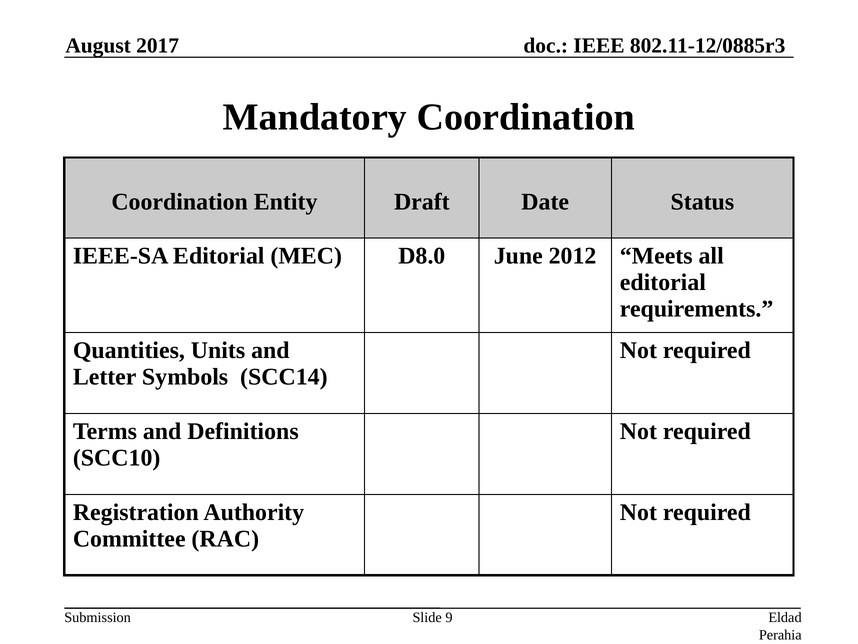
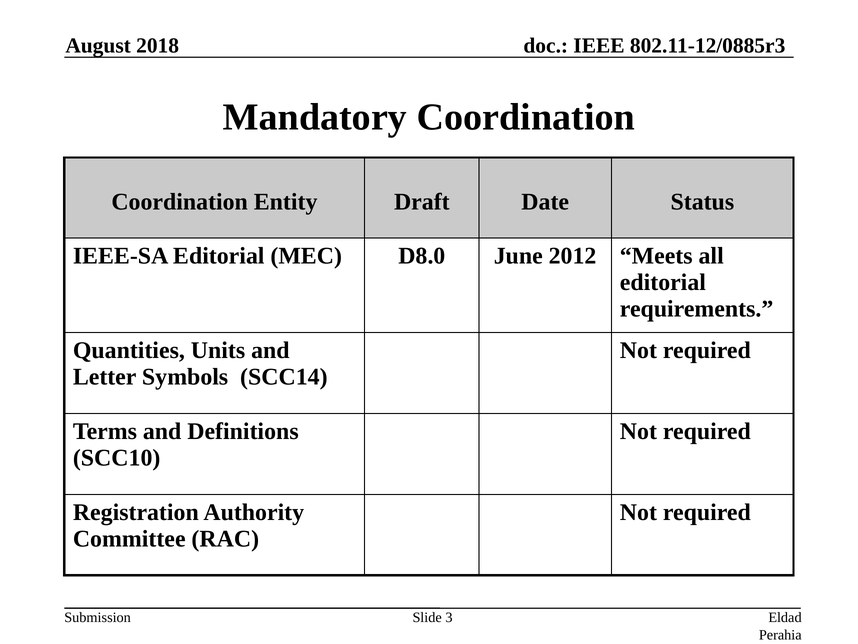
2017: 2017 -> 2018
9: 9 -> 3
